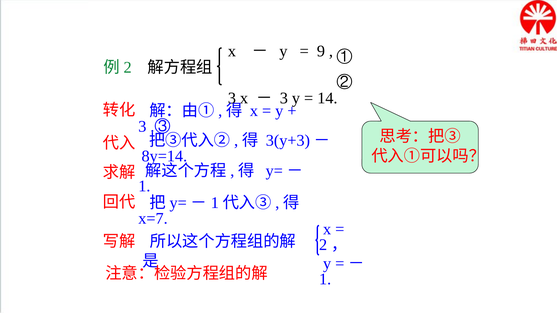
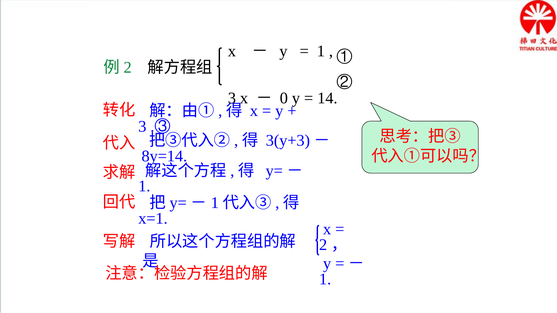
9 at (321, 51): 9 -> 1
3 at (284, 98): 3 -> 0
x=7: x=7 -> x=1
